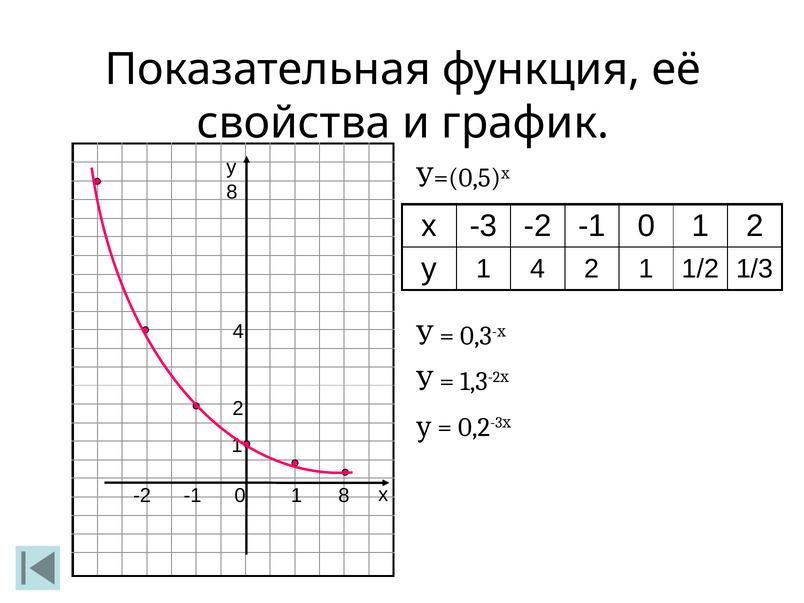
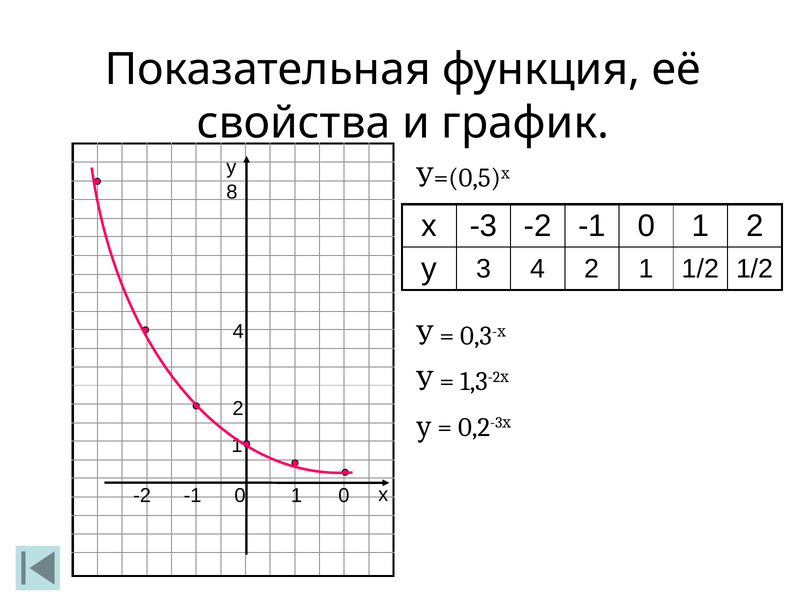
у 1: 1 -> 3
1/2 1/3: 1/3 -> 1/2
1 8: 8 -> 0
